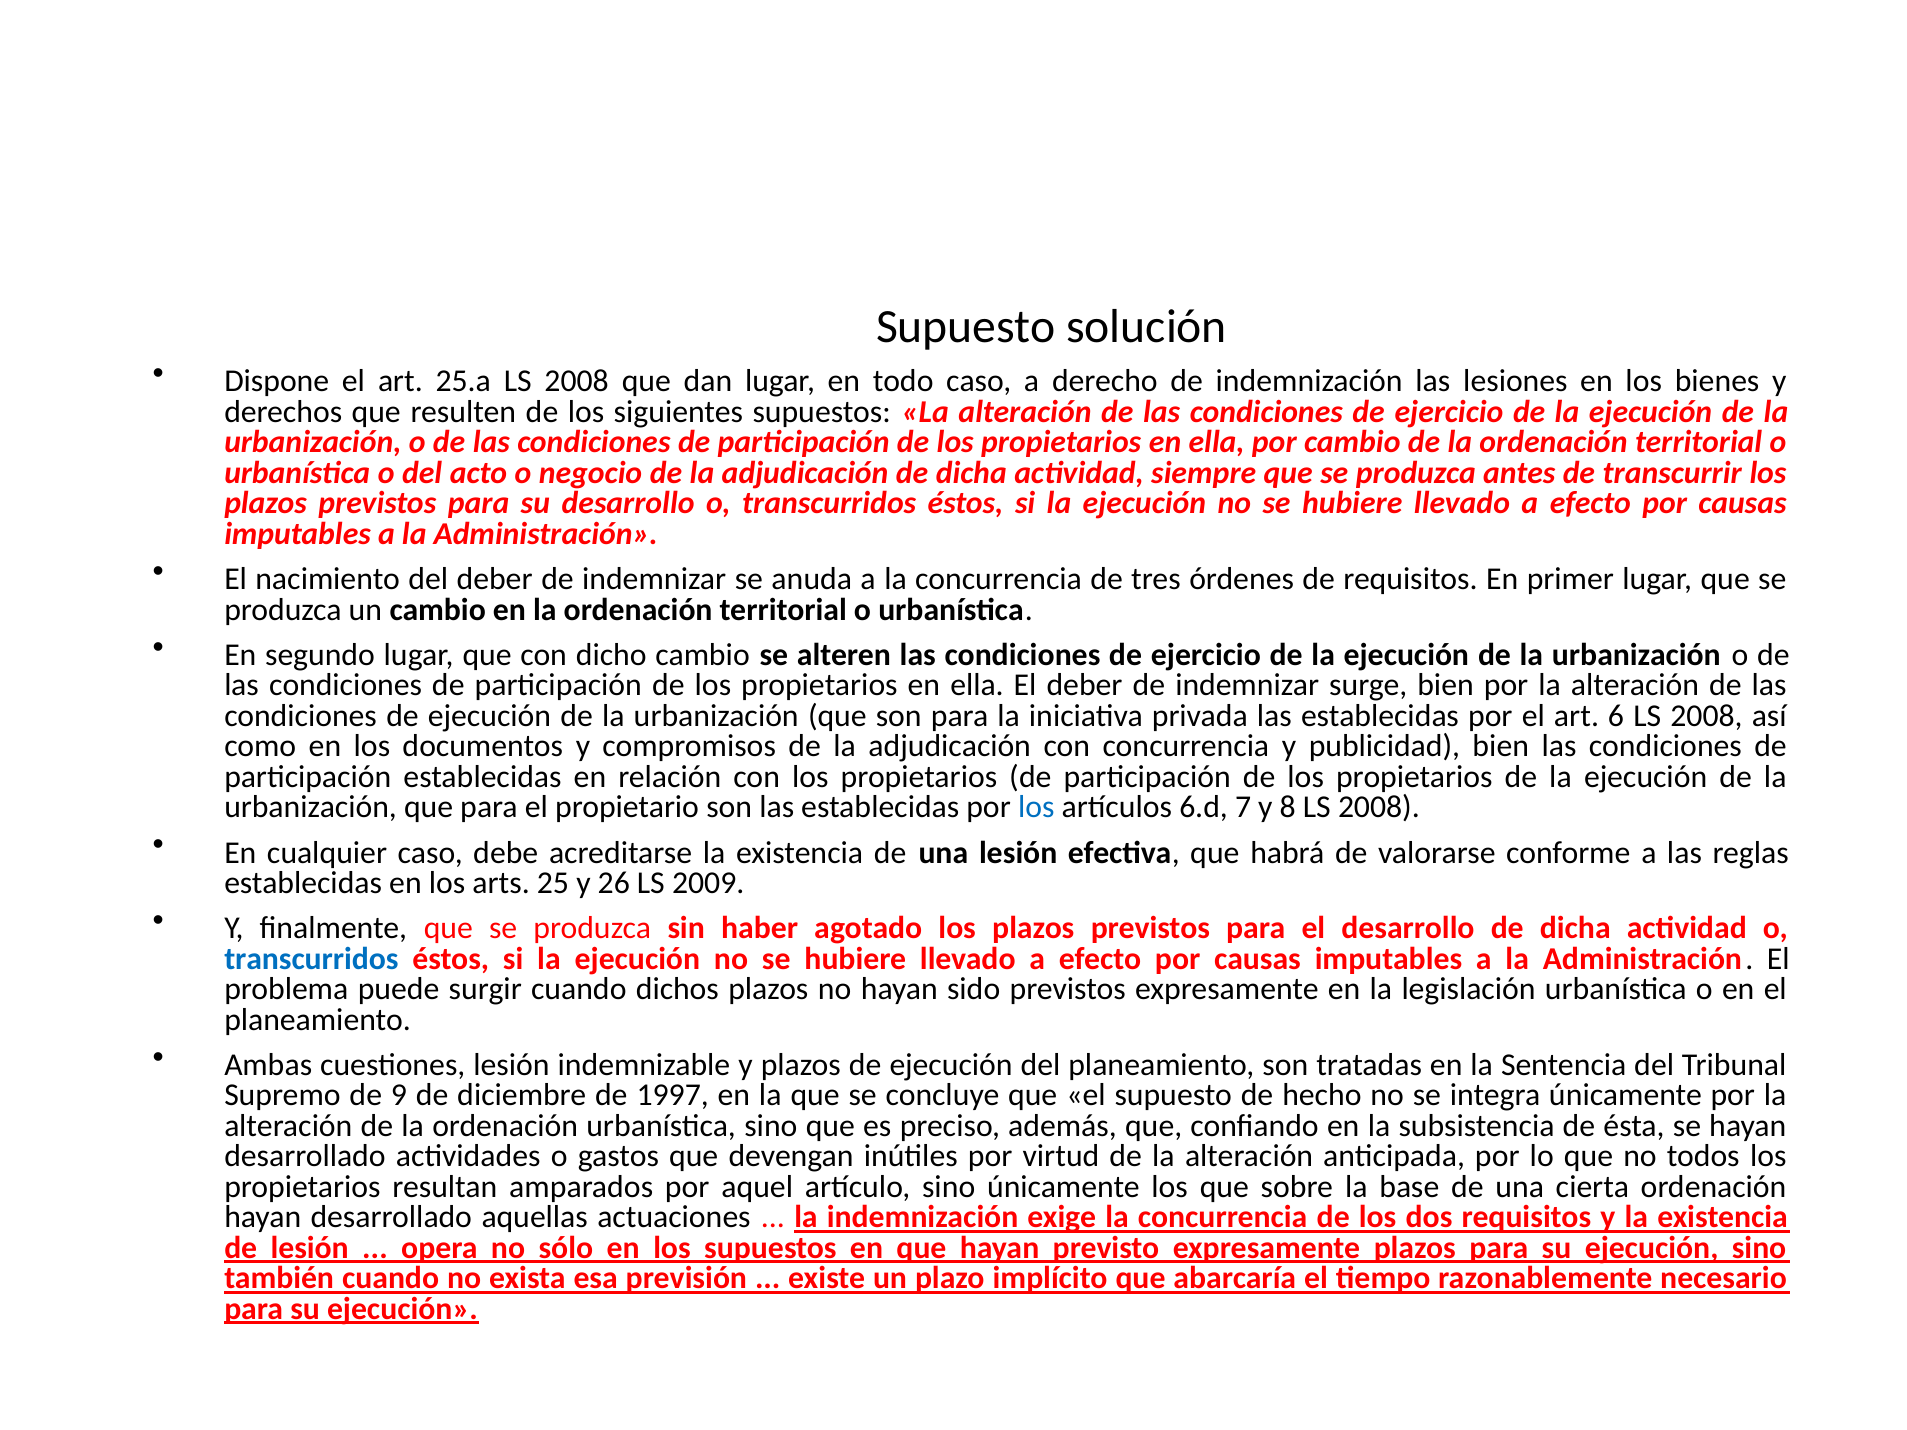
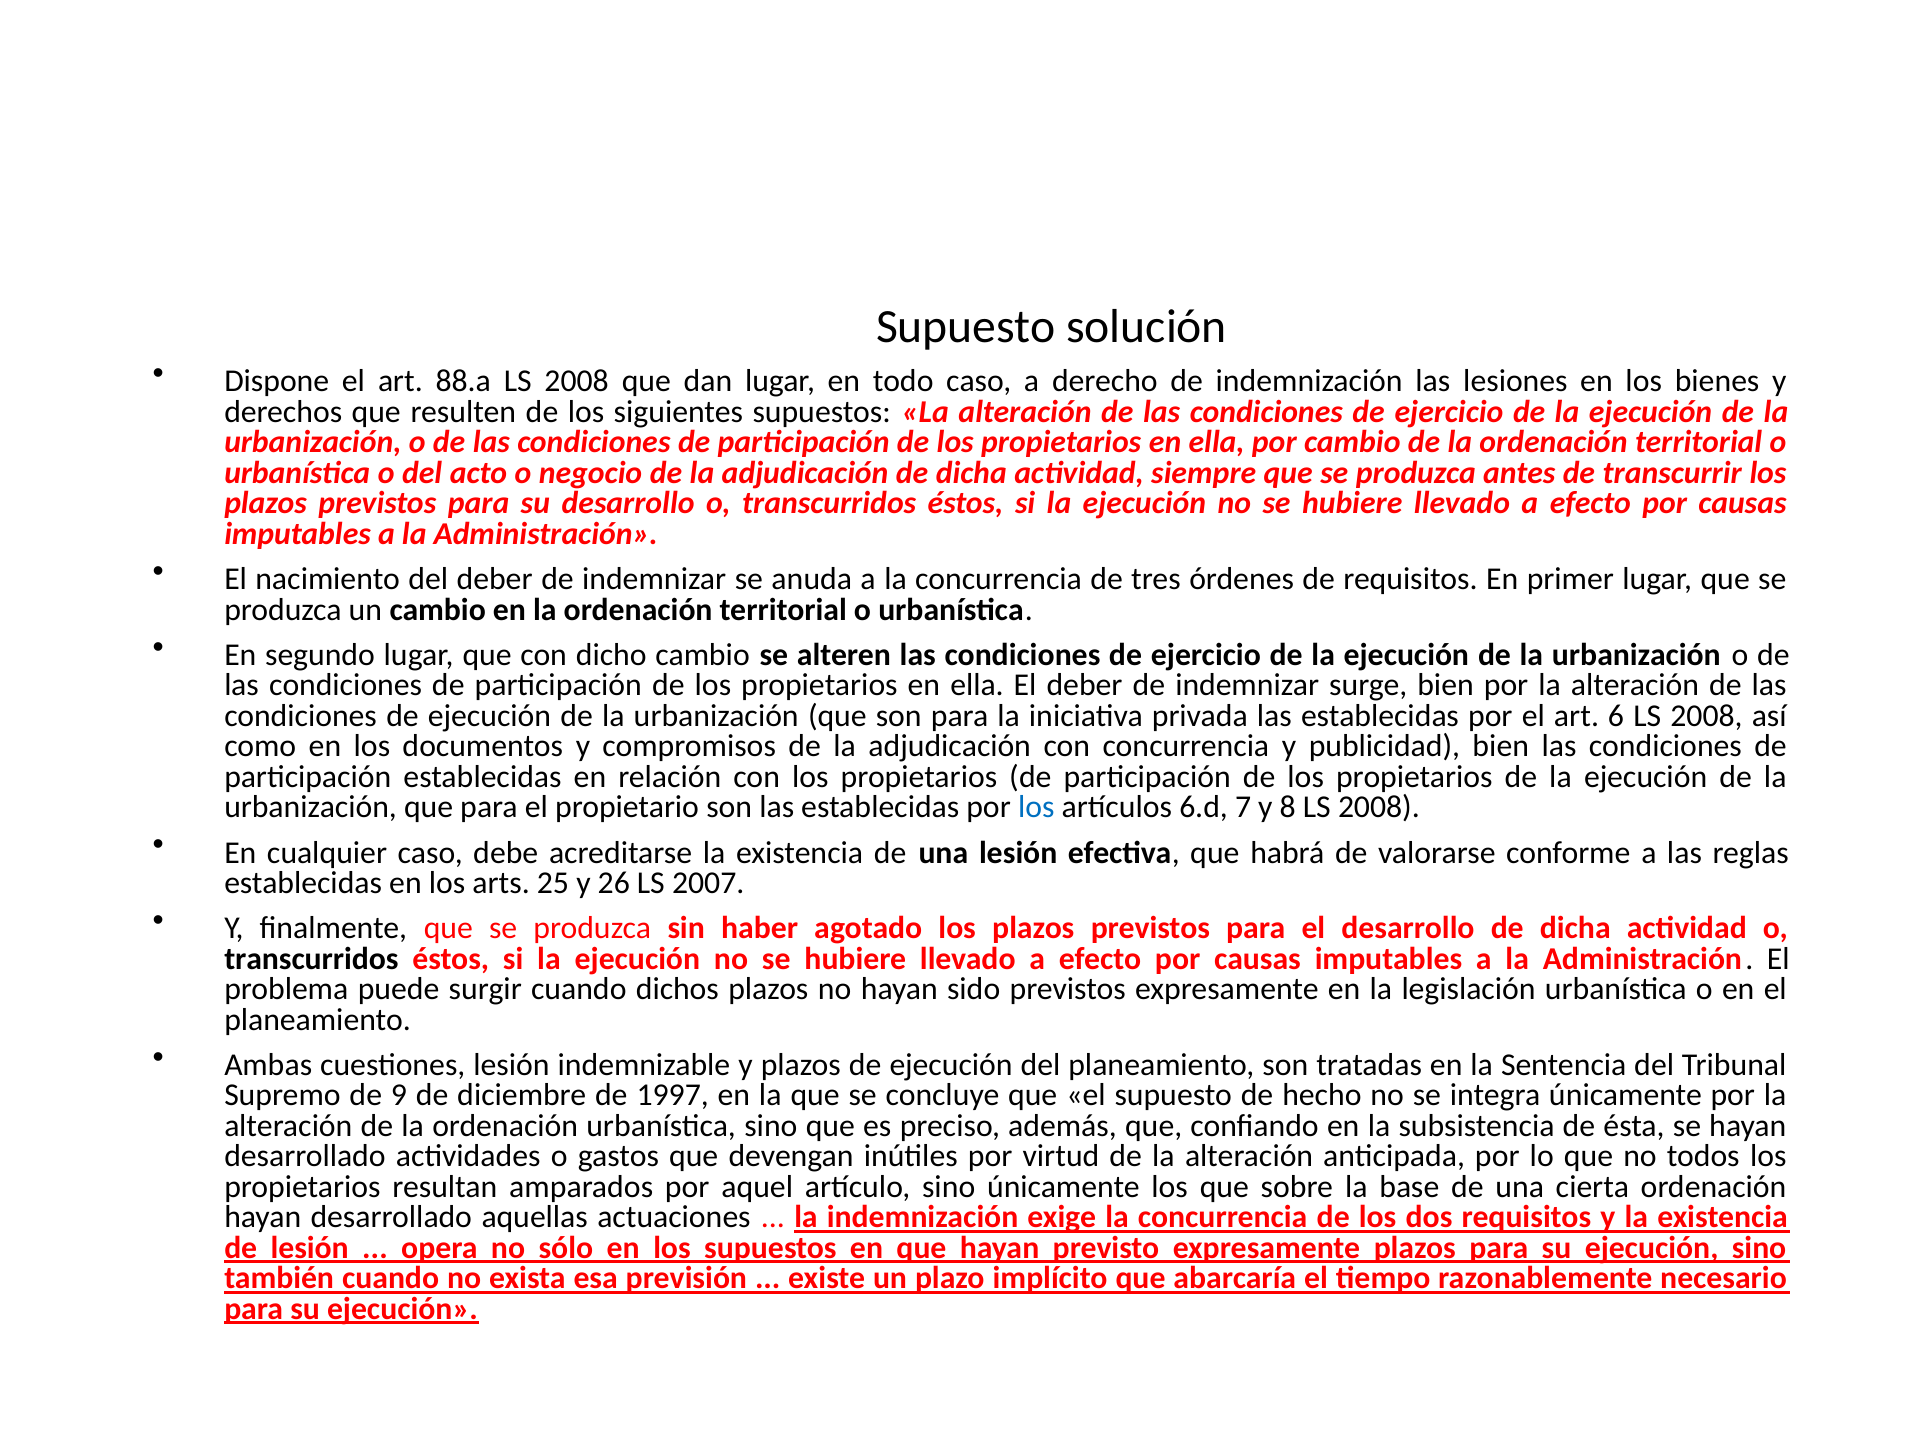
25.a: 25.a -> 88.a
2009: 2009 -> 2007
transcurridos at (311, 959) colour: blue -> black
